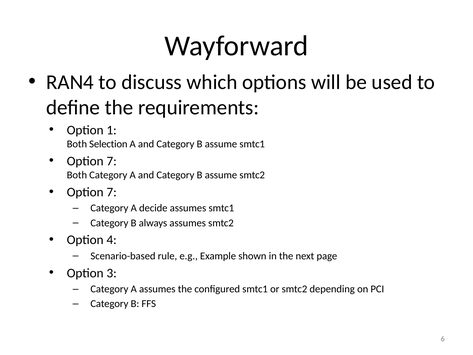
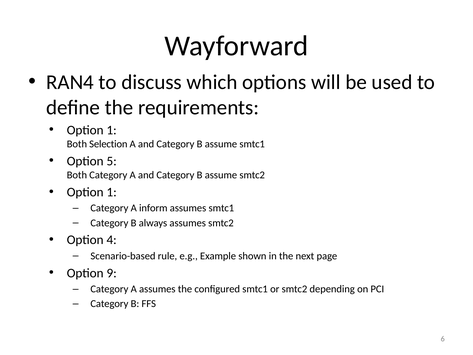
7 at (112, 161): 7 -> 5
7 at (112, 192): 7 -> 1
decide: decide -> inform
3: 3 -> 9
